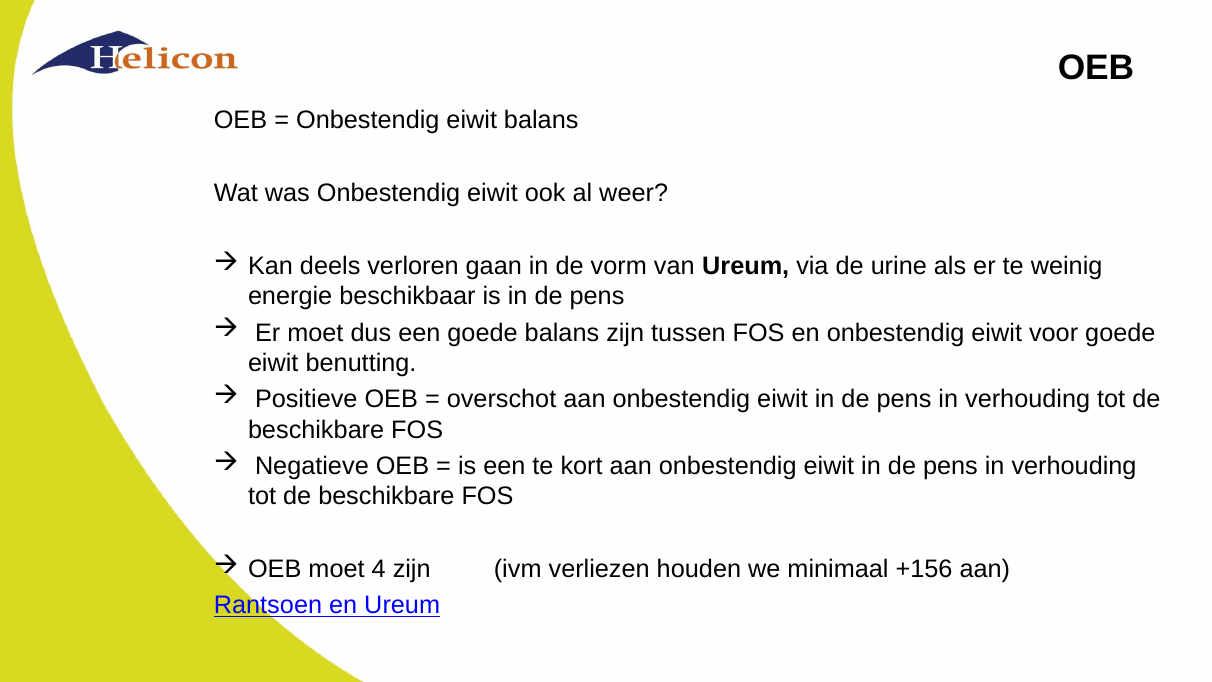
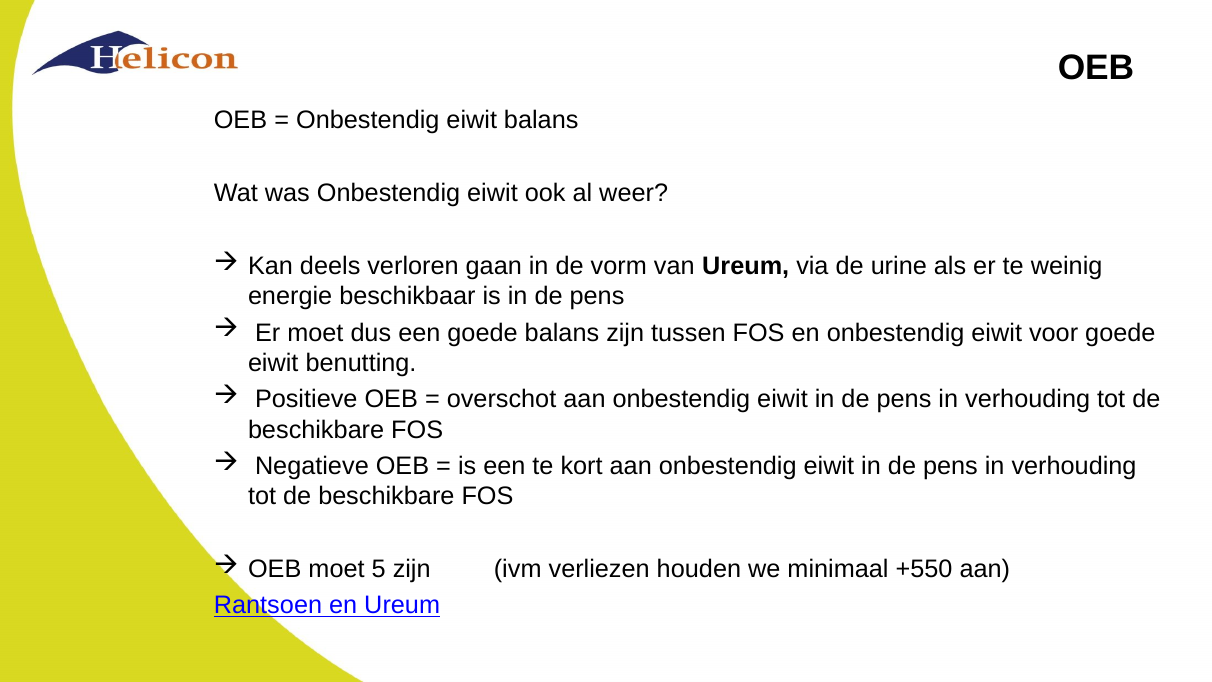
4: 4 -> 5
+156: +156 -> +550
